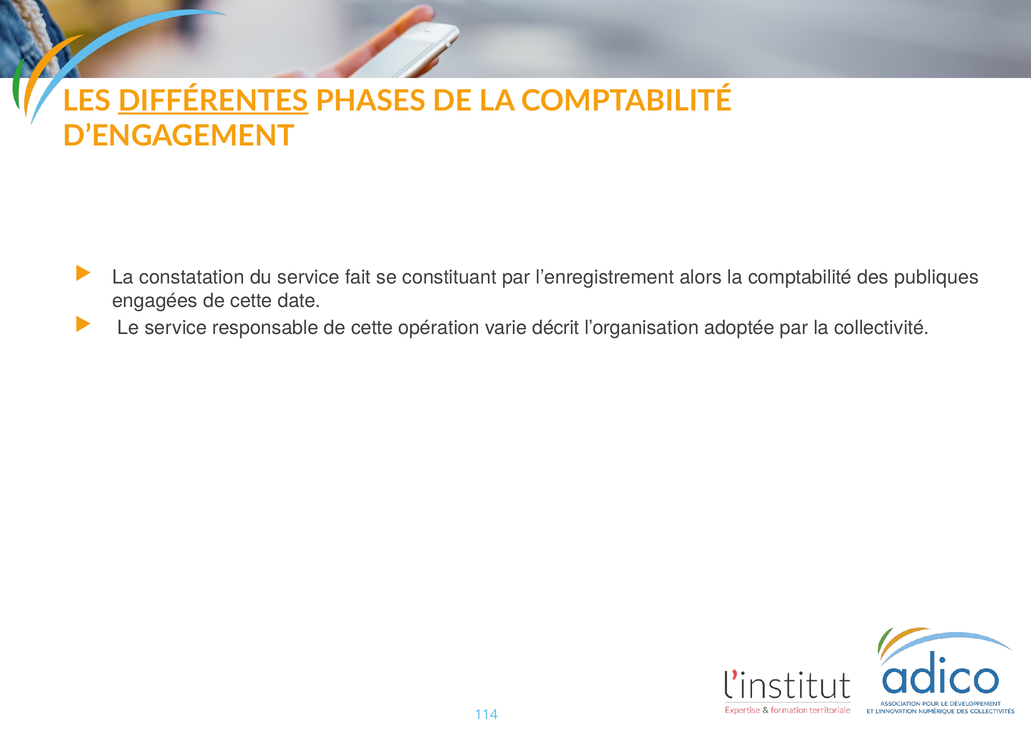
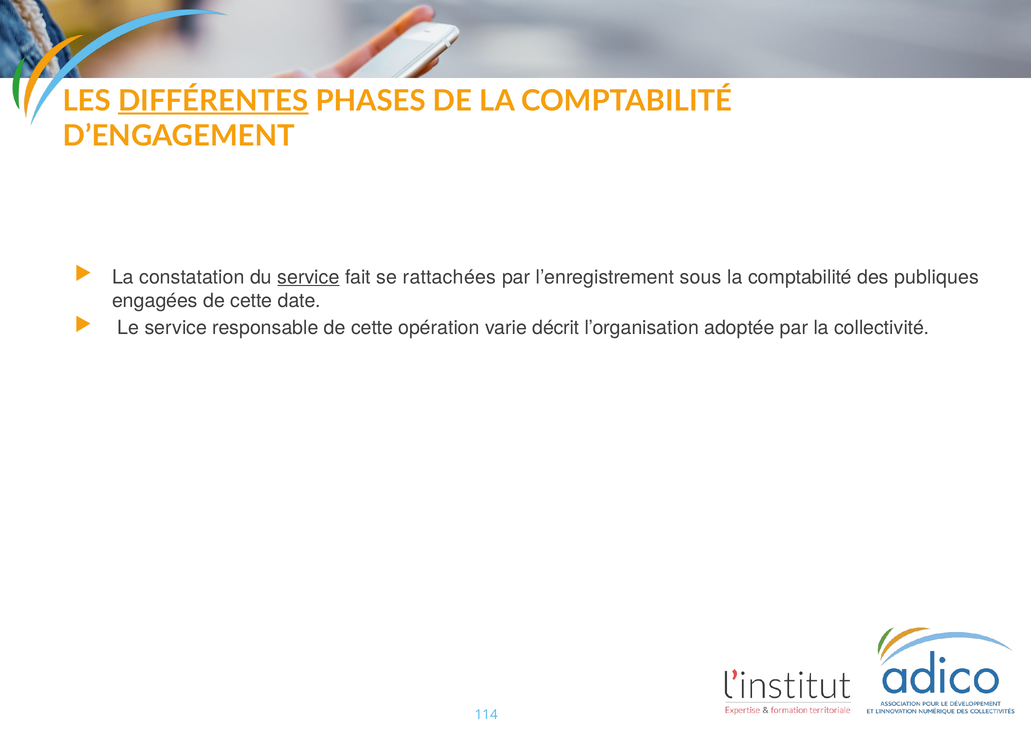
service at (308, 277) underline: none -> present
constituant: constituant -> rattachées
alors: alors -> sous
